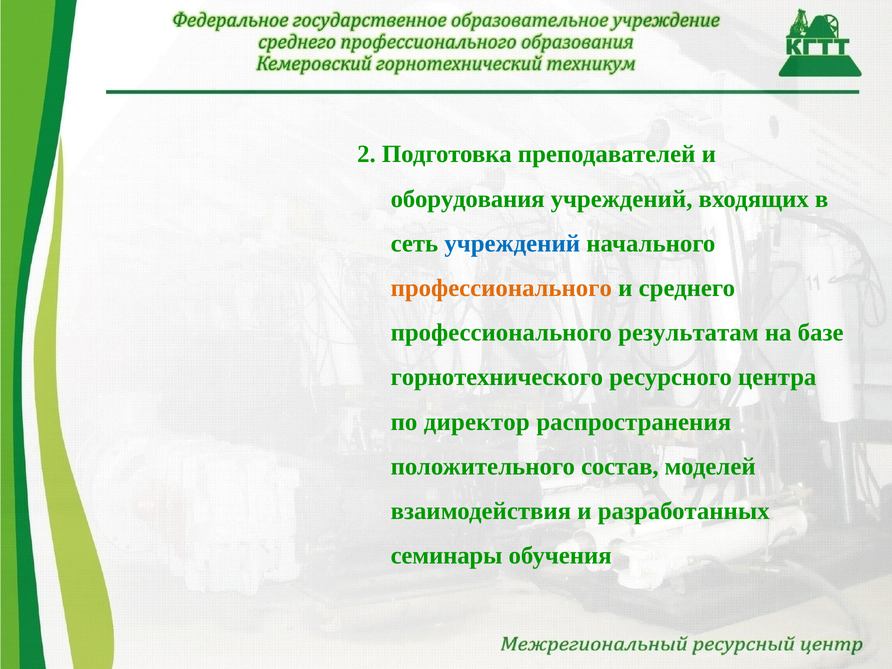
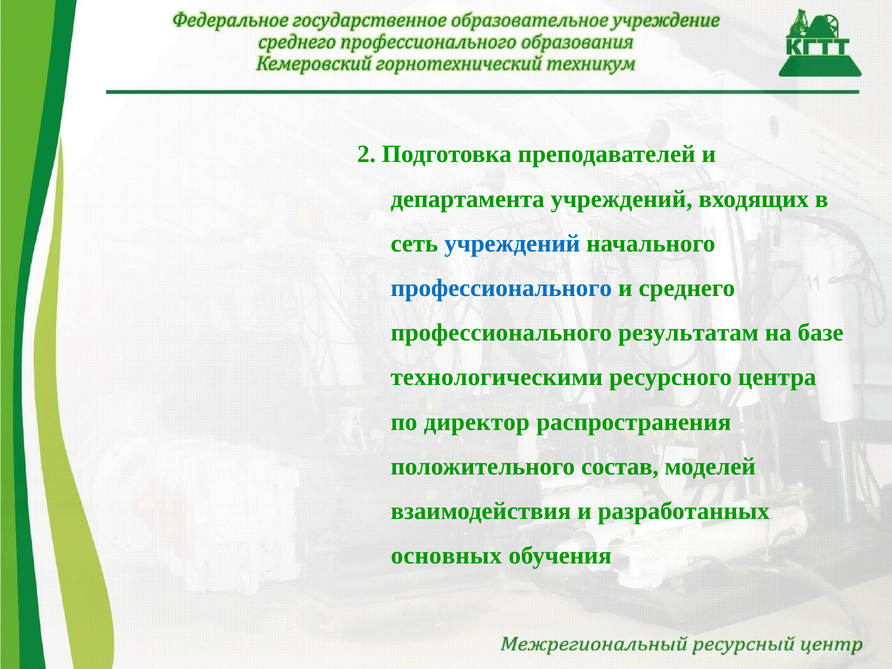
оборудования: оборудования -> департамента
профессионального at (501, 288) colour: orange -> blue
горнотехнического: горнотехнического -> технологическими
семинары: семинары -> основных
